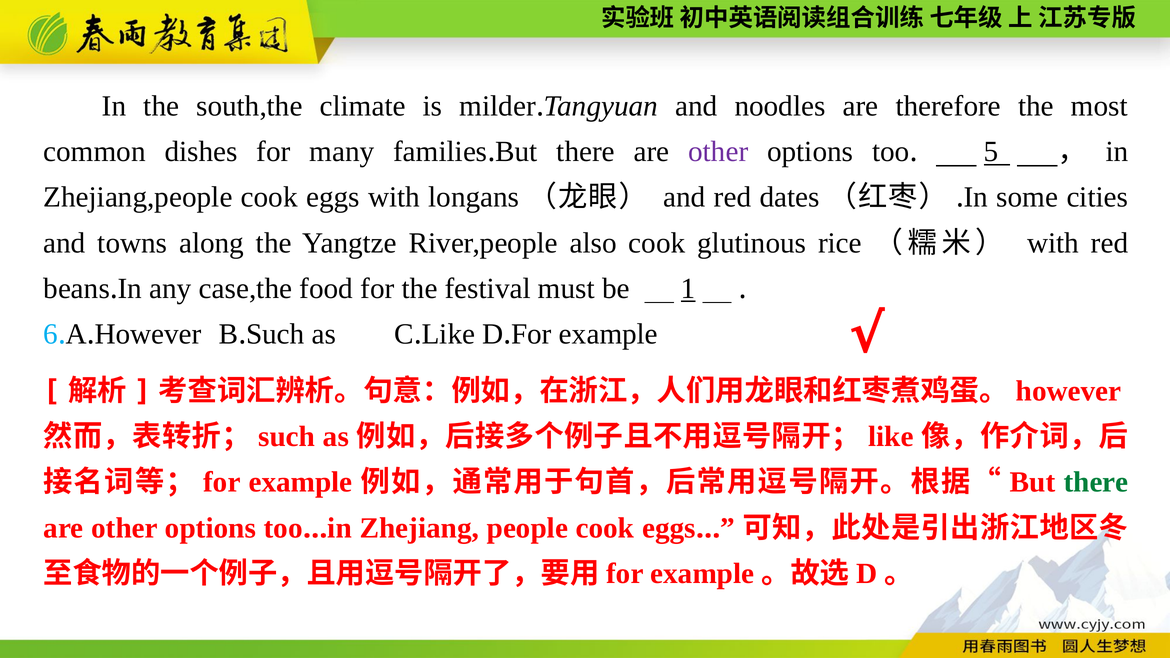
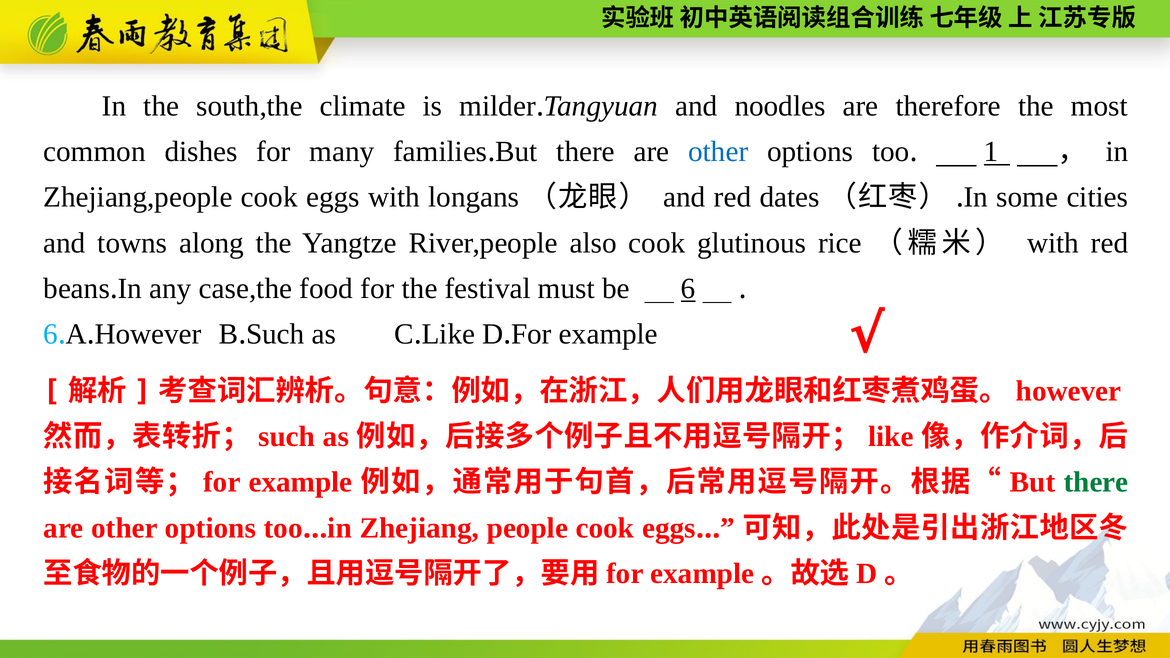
other at (718, 152) colour: purple -> blue
5: 5 -> 1
be 1: 1 -> 6
